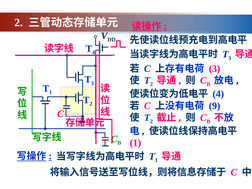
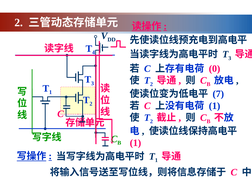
3 at (215, 69): 3 -> 0
4 at (218, 94): 4 -> 7
9 at (215, 106): 9 -> 1
